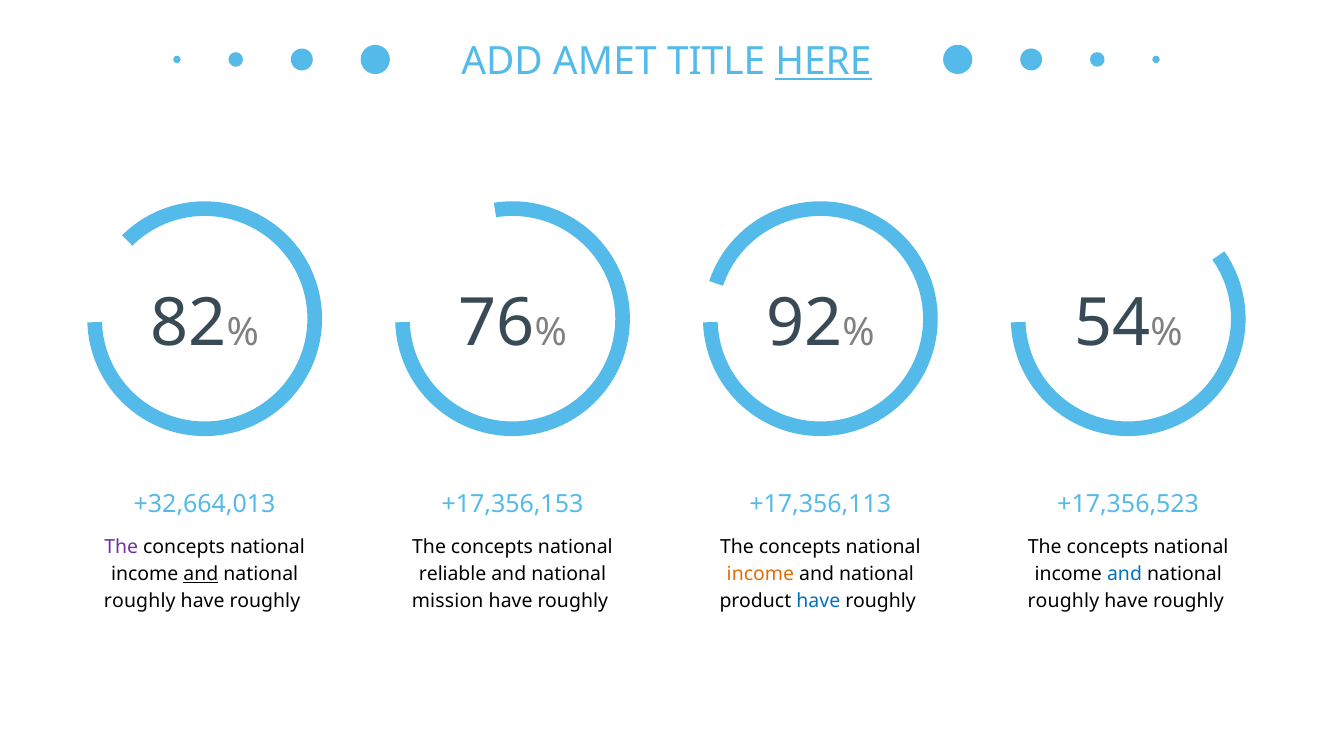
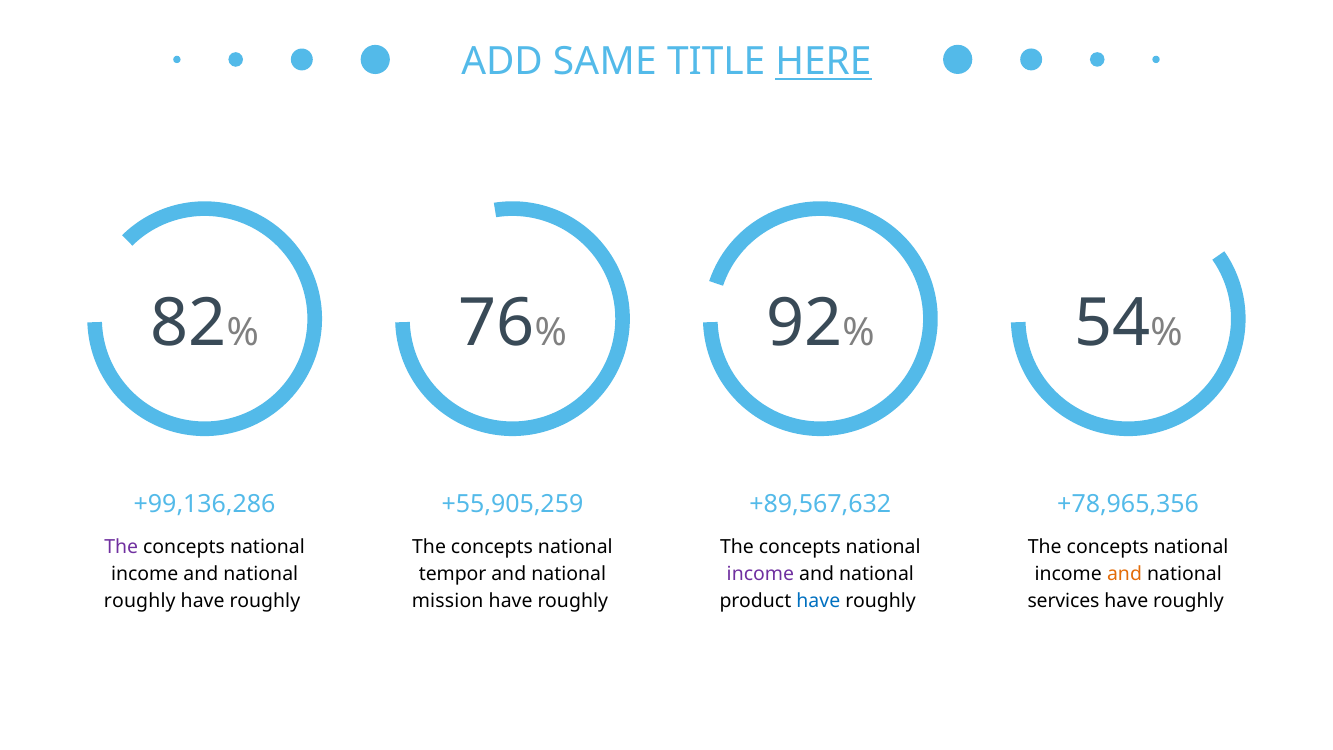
AMET: AMET -> SAME
+32,664,013: +32,664,013 -> +99,136,286
+17,356,153: +17,356,153 -> +55,905,259
+17,356,113: +17,356,113 -> +89,567,632
+17,356,523: +17,356,523 -> +78,965,356
and at (201, 574) underline: present -> none
reliable: reliable -> tempor
income at (760, 574) colour: orange -> purple
and at (1125, 574) colour: blue -> orange
roughly at (1063, 601): roughly -> services
